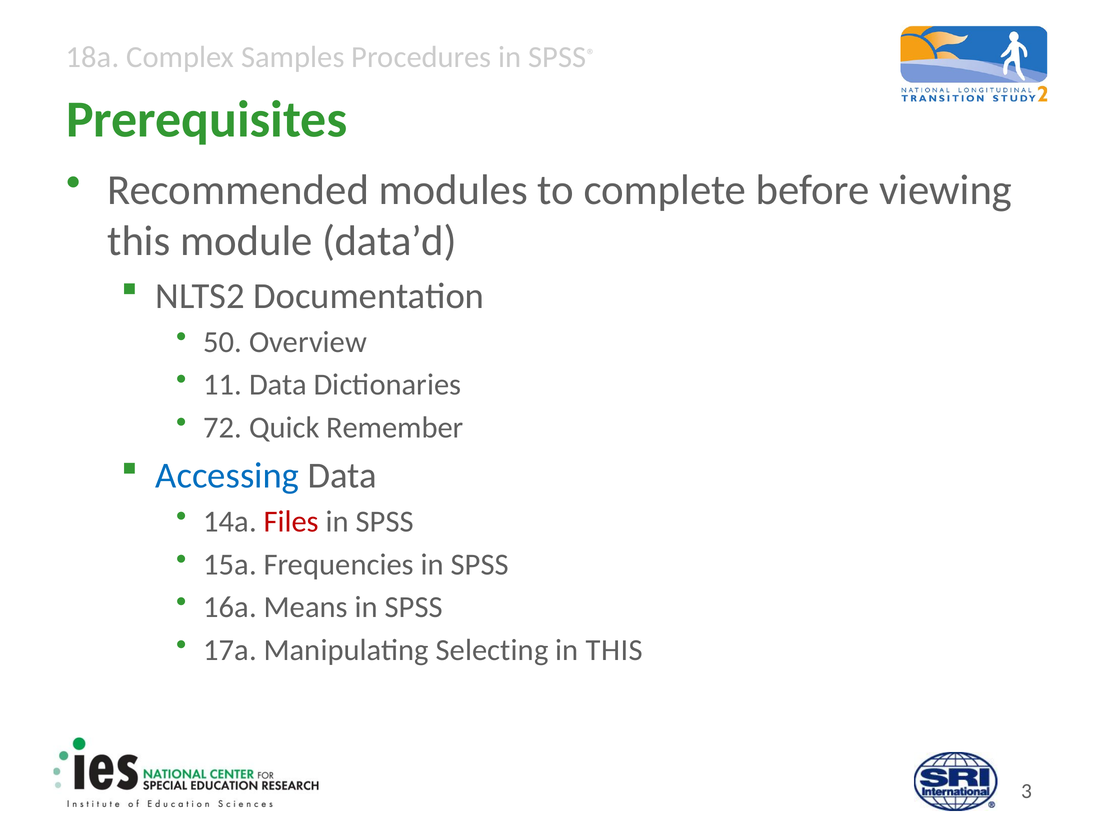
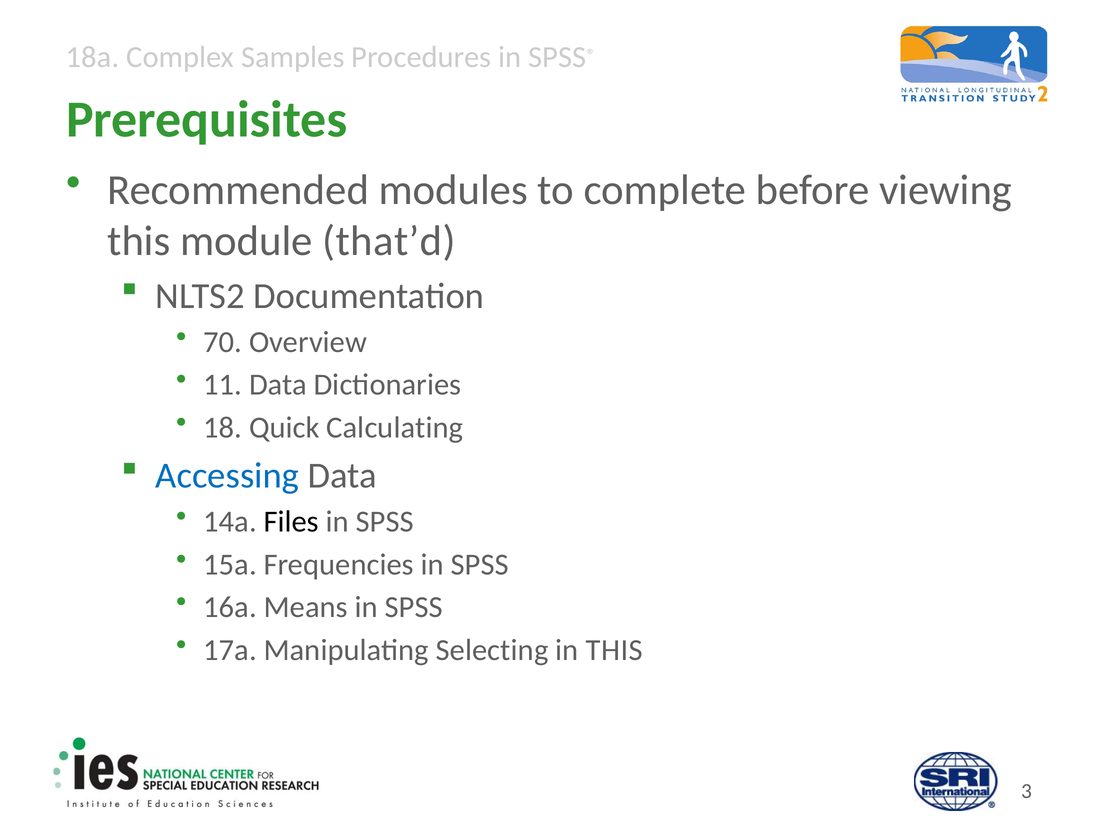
data’d: data’d -> that’d
50: 50 -> 70
72: 72 -> 18
Remember: Remember -> Calculating
Files colour: red -> black
